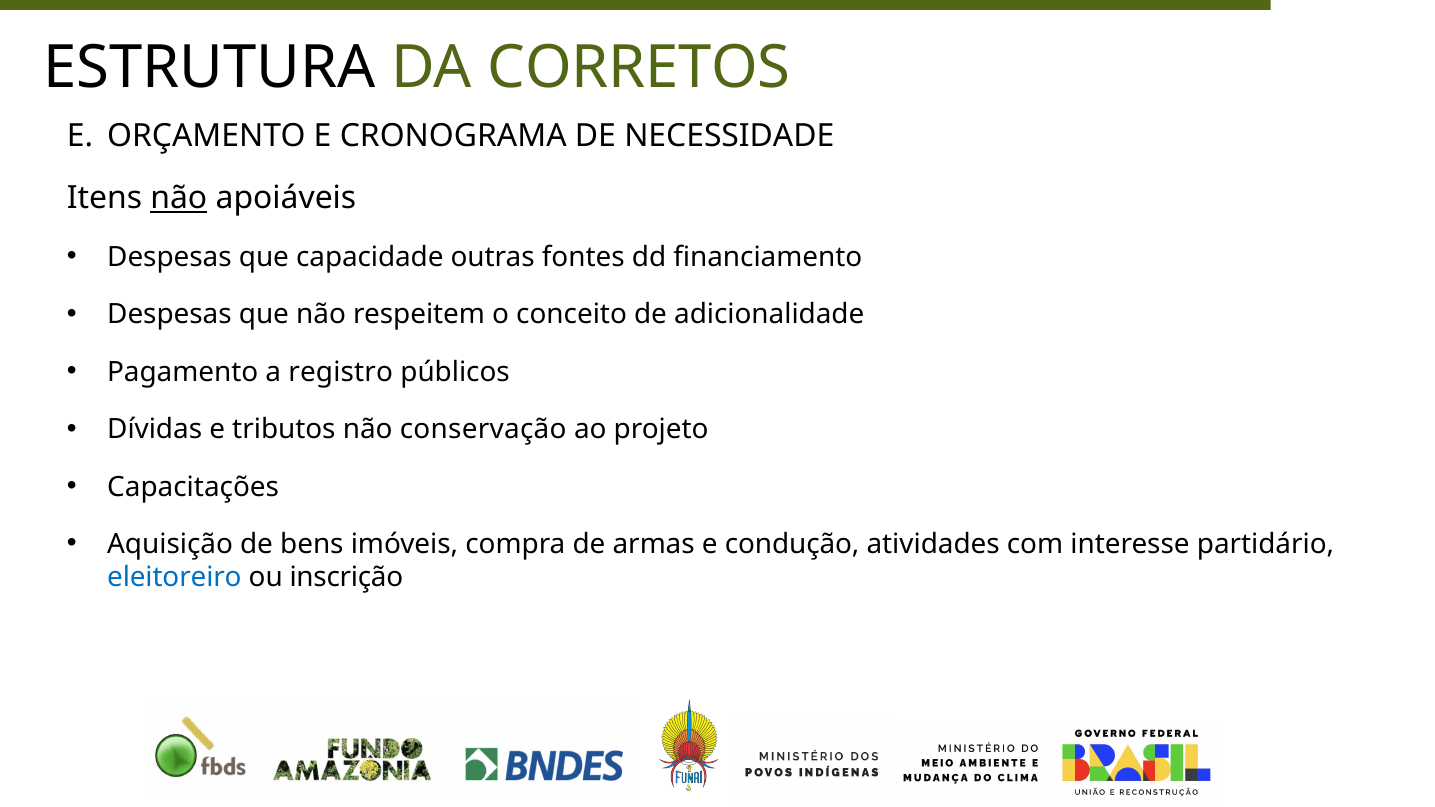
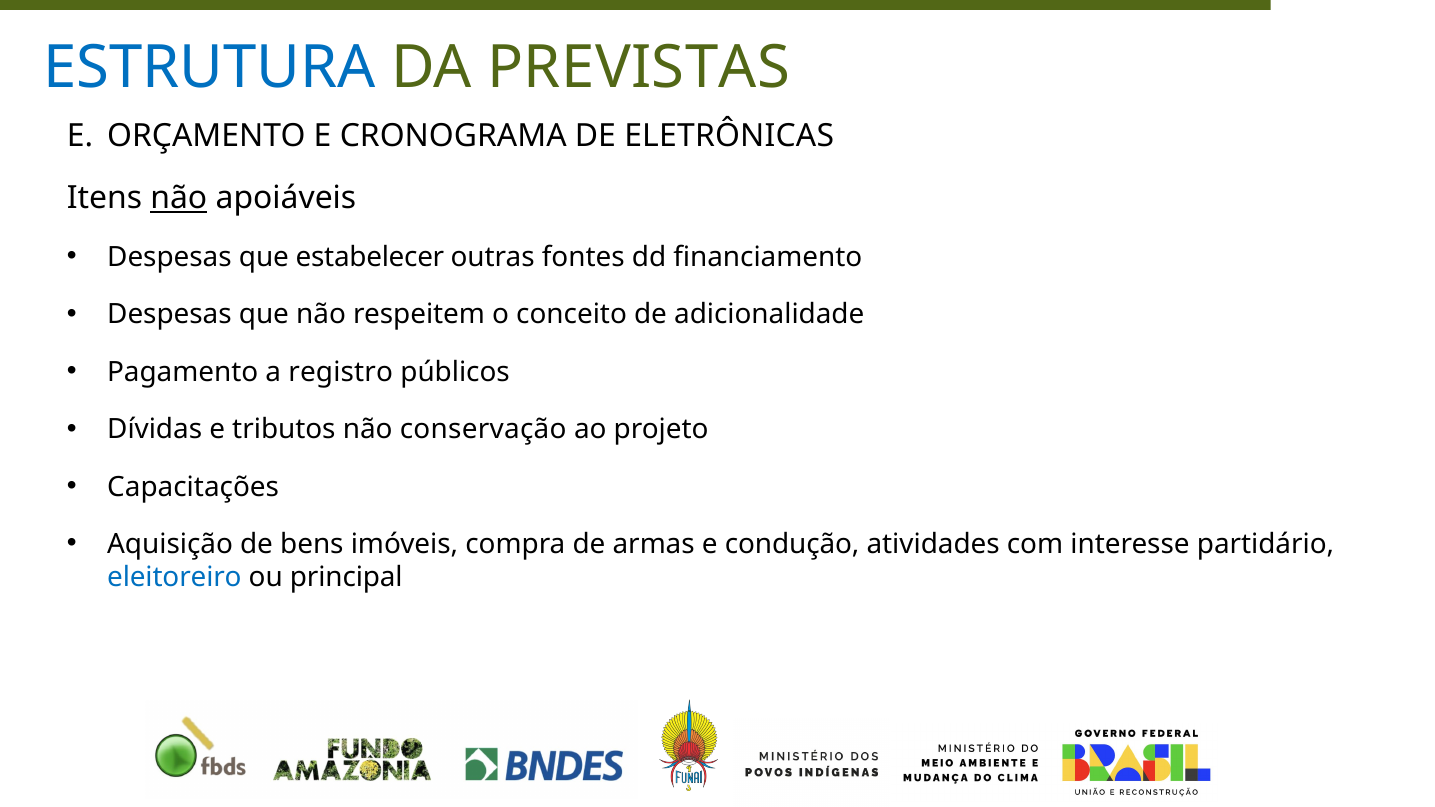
ESTRUTURA colour: black -> blue
CORRETOS: CORRETOS -> PREVISTAS
NECESSIDADE: NECESSIDADE -> ELETRÔNICAS
capacidade: capacidade -> estabelecer
inscrição: inscrição -> principal
